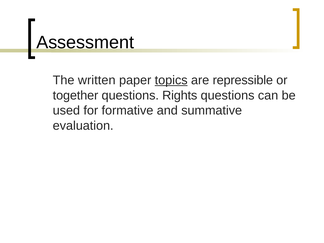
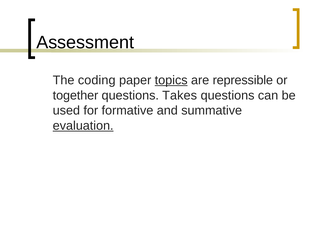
written: written -> coding
Rights: Rights -> Takes
evaluation underline: none -> present
